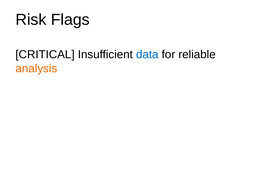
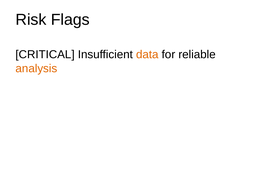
data colour: blue -> orange
